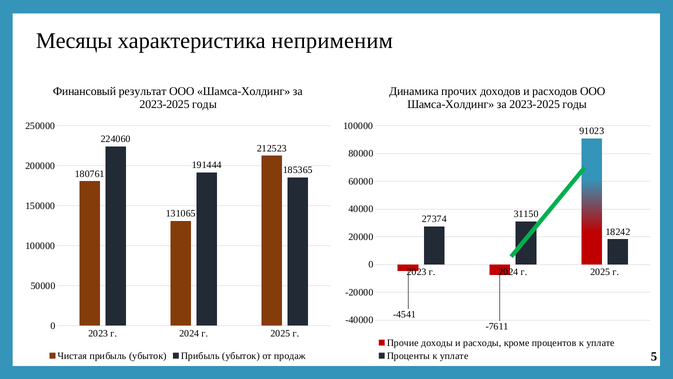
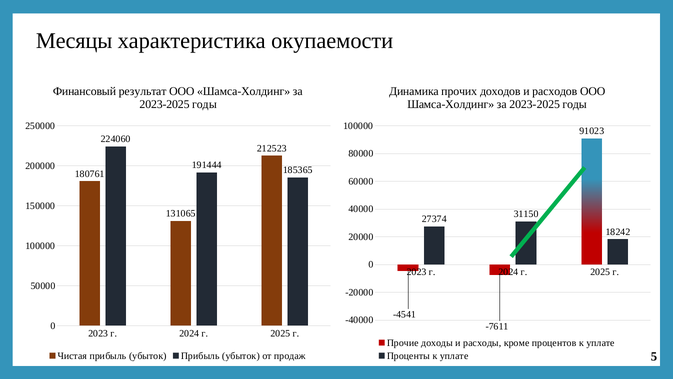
неприменим: неприменим -> окупаемости
